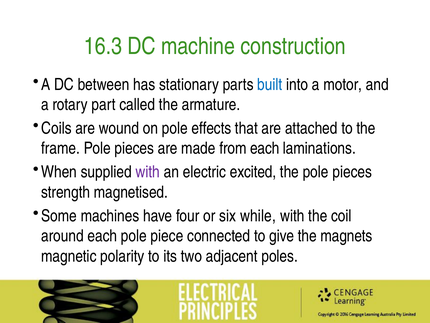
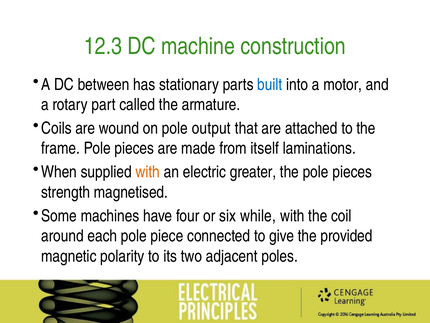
16.3: 16.3 -> 12.3
effects: effects -> output
from each: each -> itself
with at (148, 172) colour: purple -> orange
excited: excited -> greater
magnets: magnets -> provided
